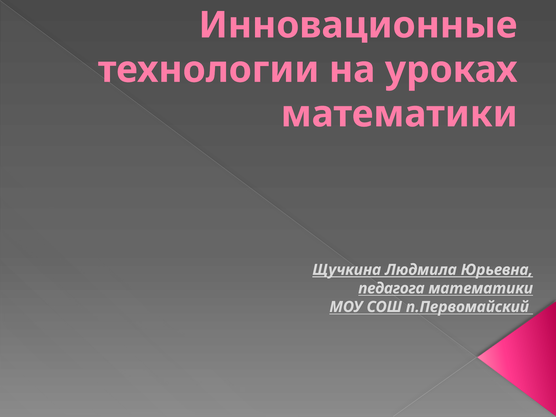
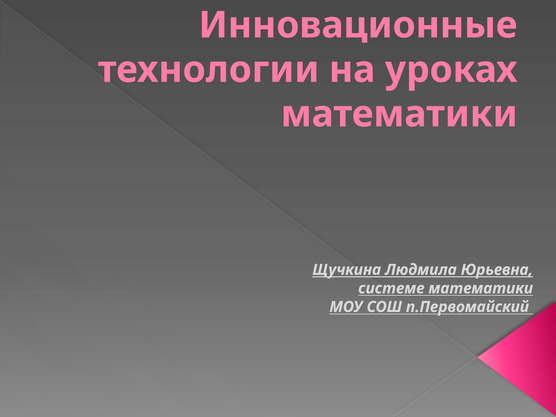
педагога: педагога -> системе
